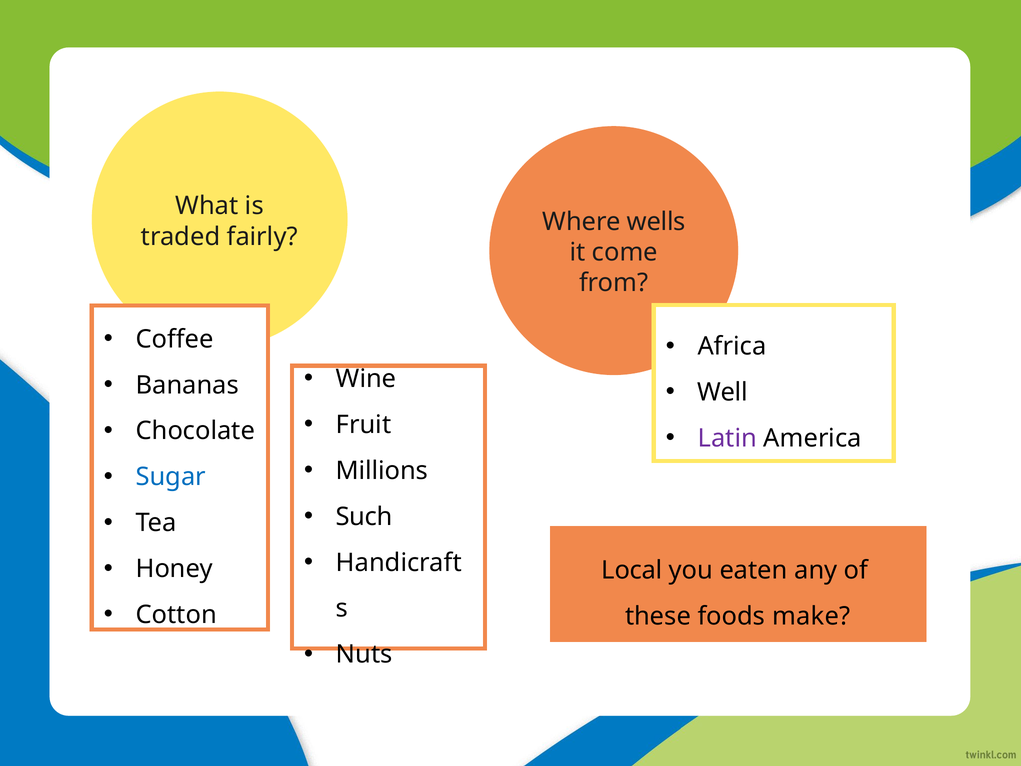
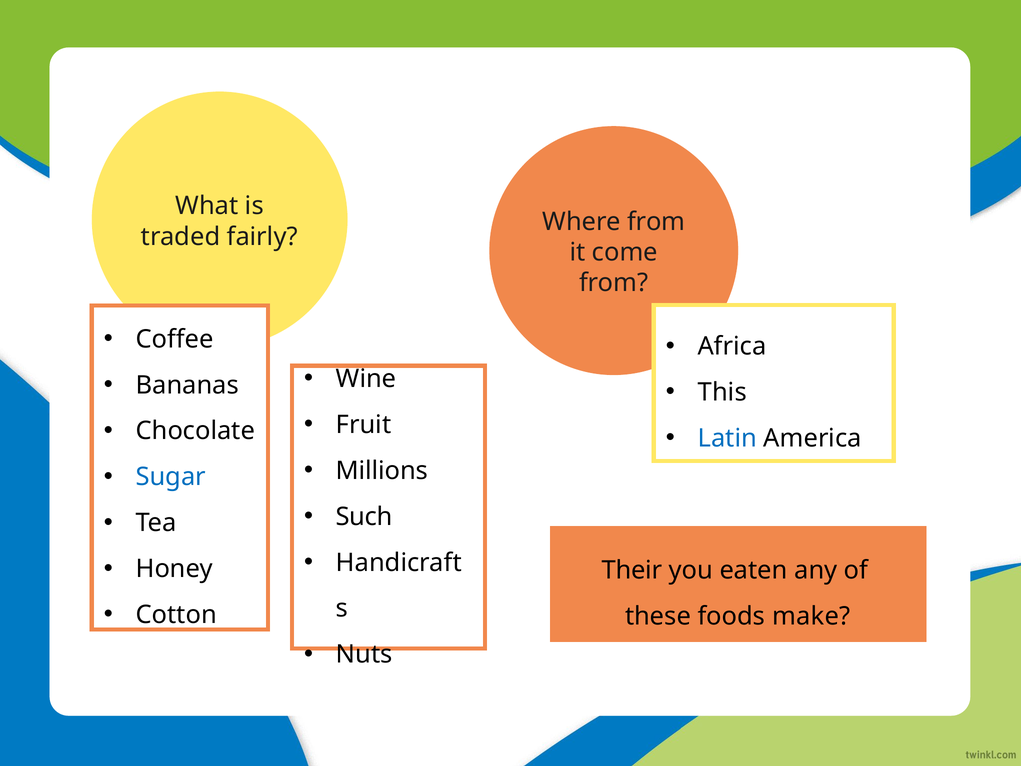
Where wells: wells -> from
Well: Well -> This
Latin colour: purple -> blue
Local: Local -> Their
